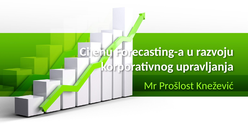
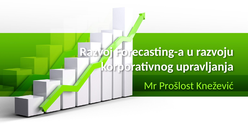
Cijenu: Cijenu -> Razvoj
